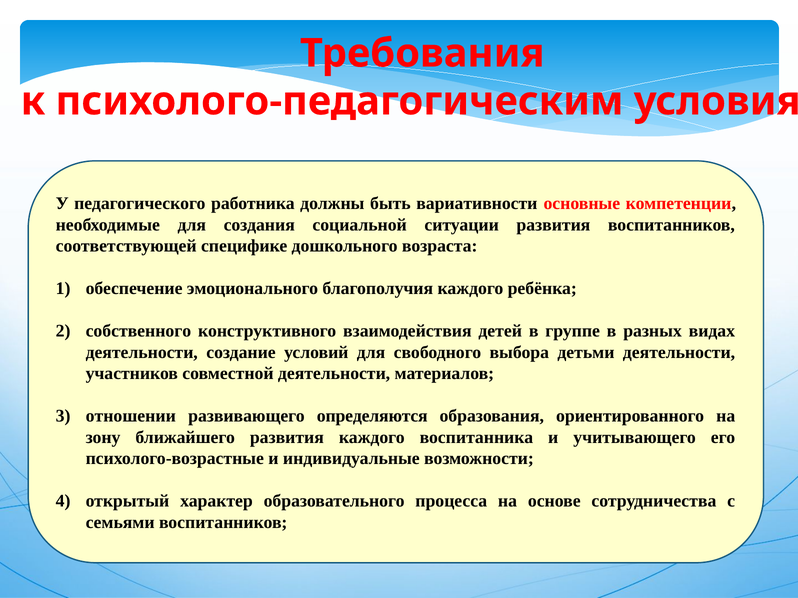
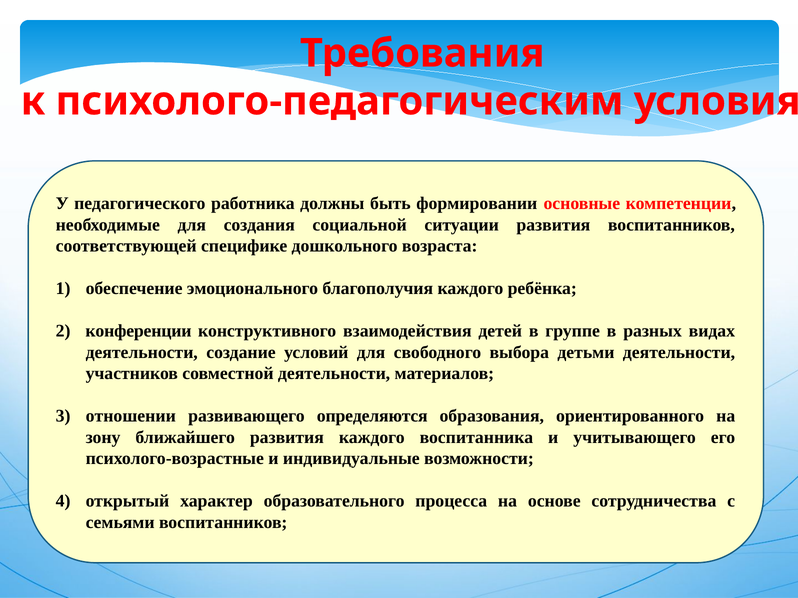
вариативности: вариативности -> формировании
собственного: собственного -> конференции
